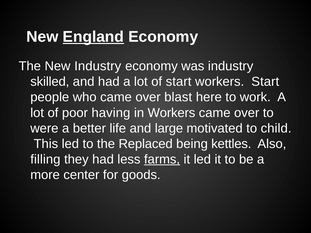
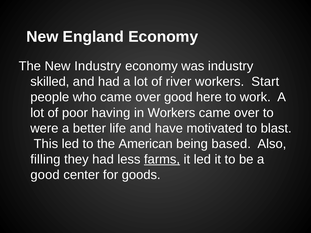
England underline: present -> none
of start: start -> river
over blast: blast -> good
large: large -> have
child: child -> blast
Replaced: Replaced -> American
kettles: kettles -> based
more at (45, 175): more -> good
